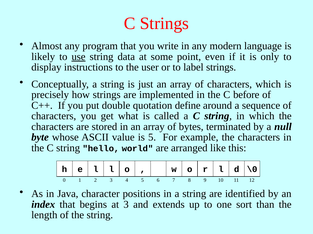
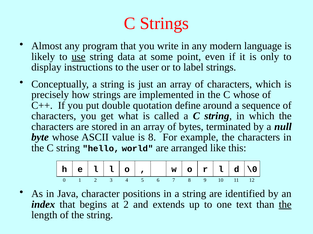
C before: before -> whose
is 5: 5 -> 8
at 3: 3 -> 2
sort: sort -> text
the at (285, 205) underline: none -> present
